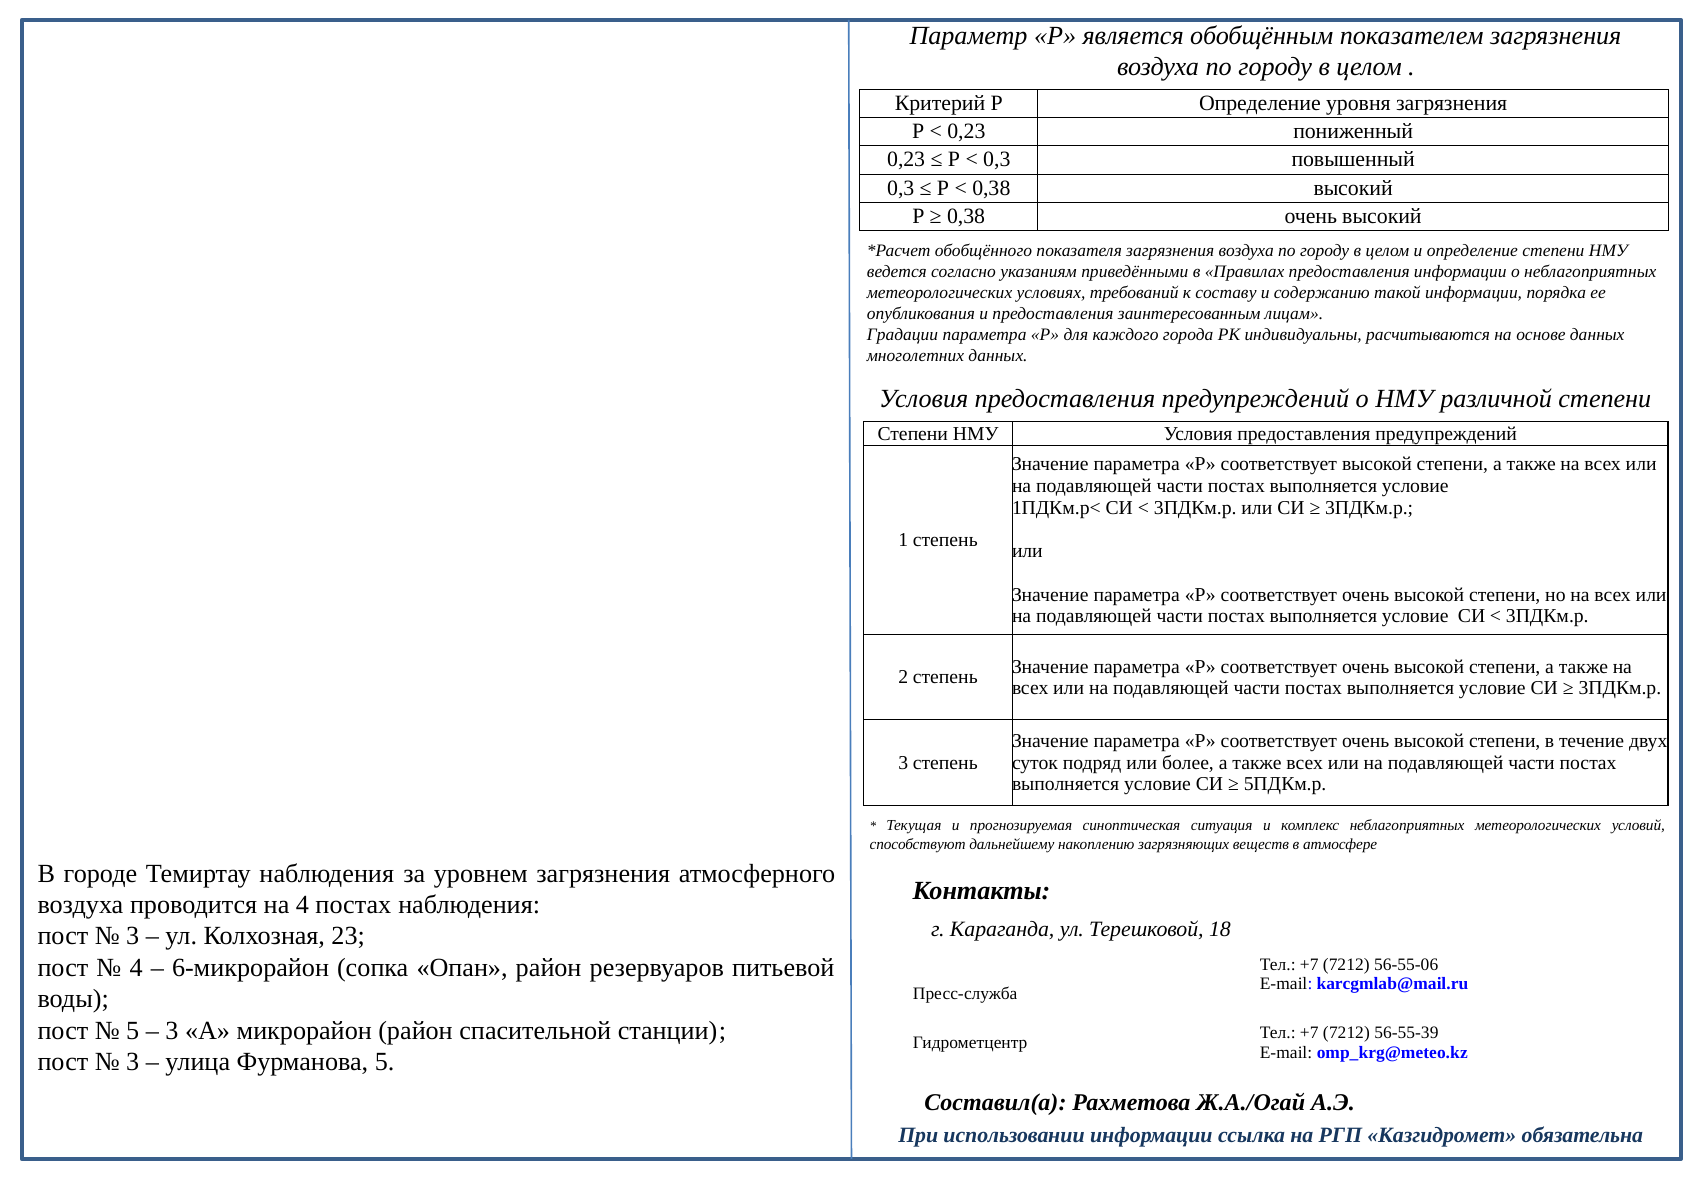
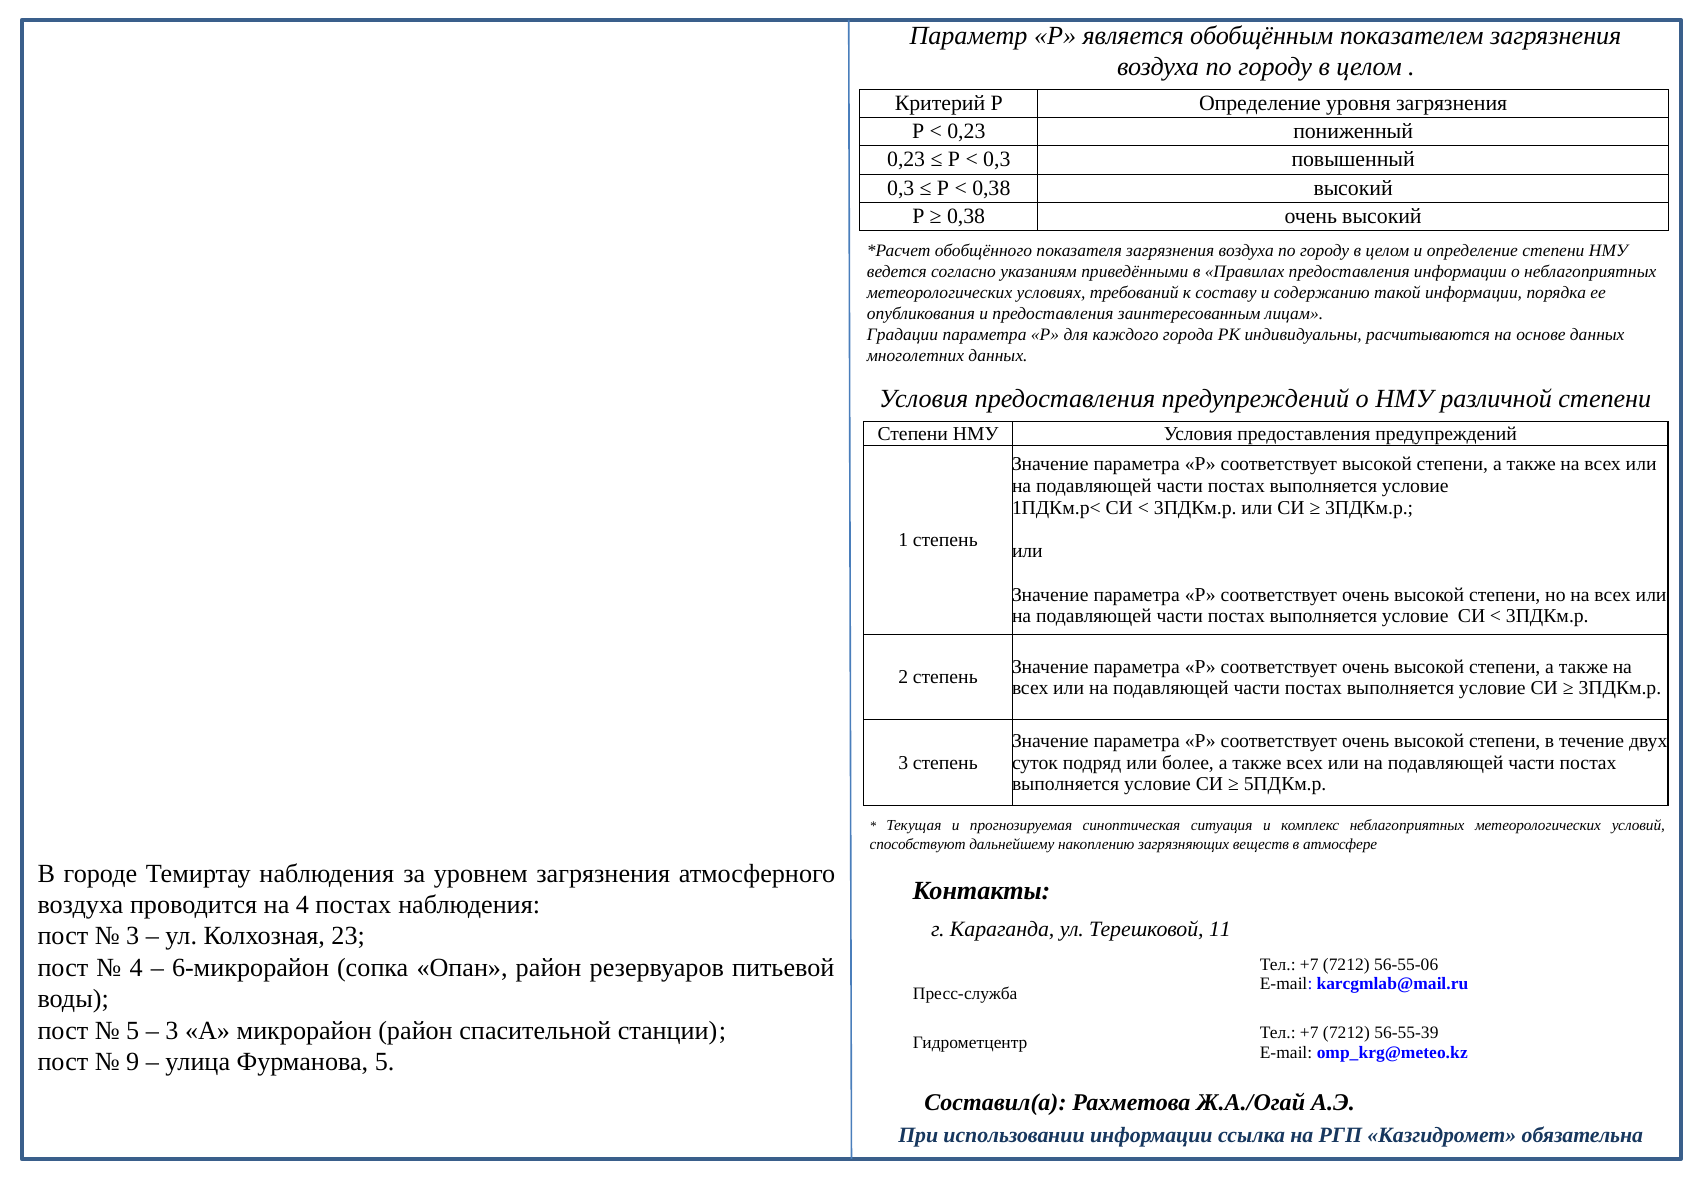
18: 18 -> 11
3 at (133, 1062): 3 -> 9
